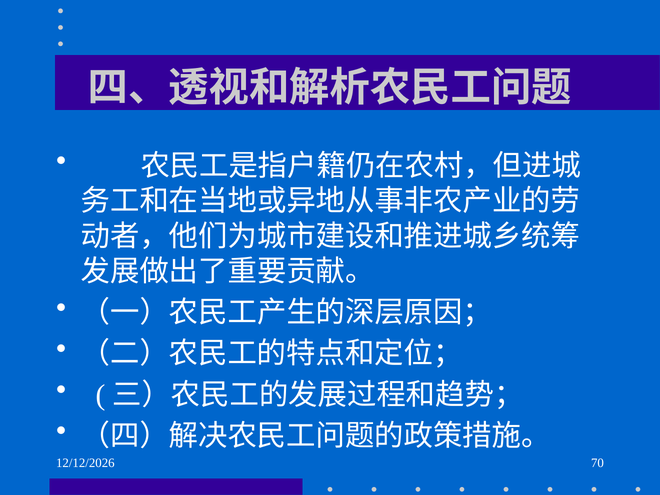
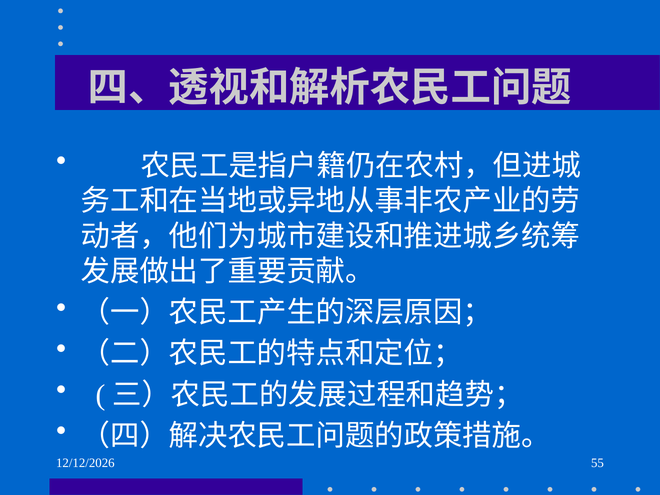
70: 70 -> 55
